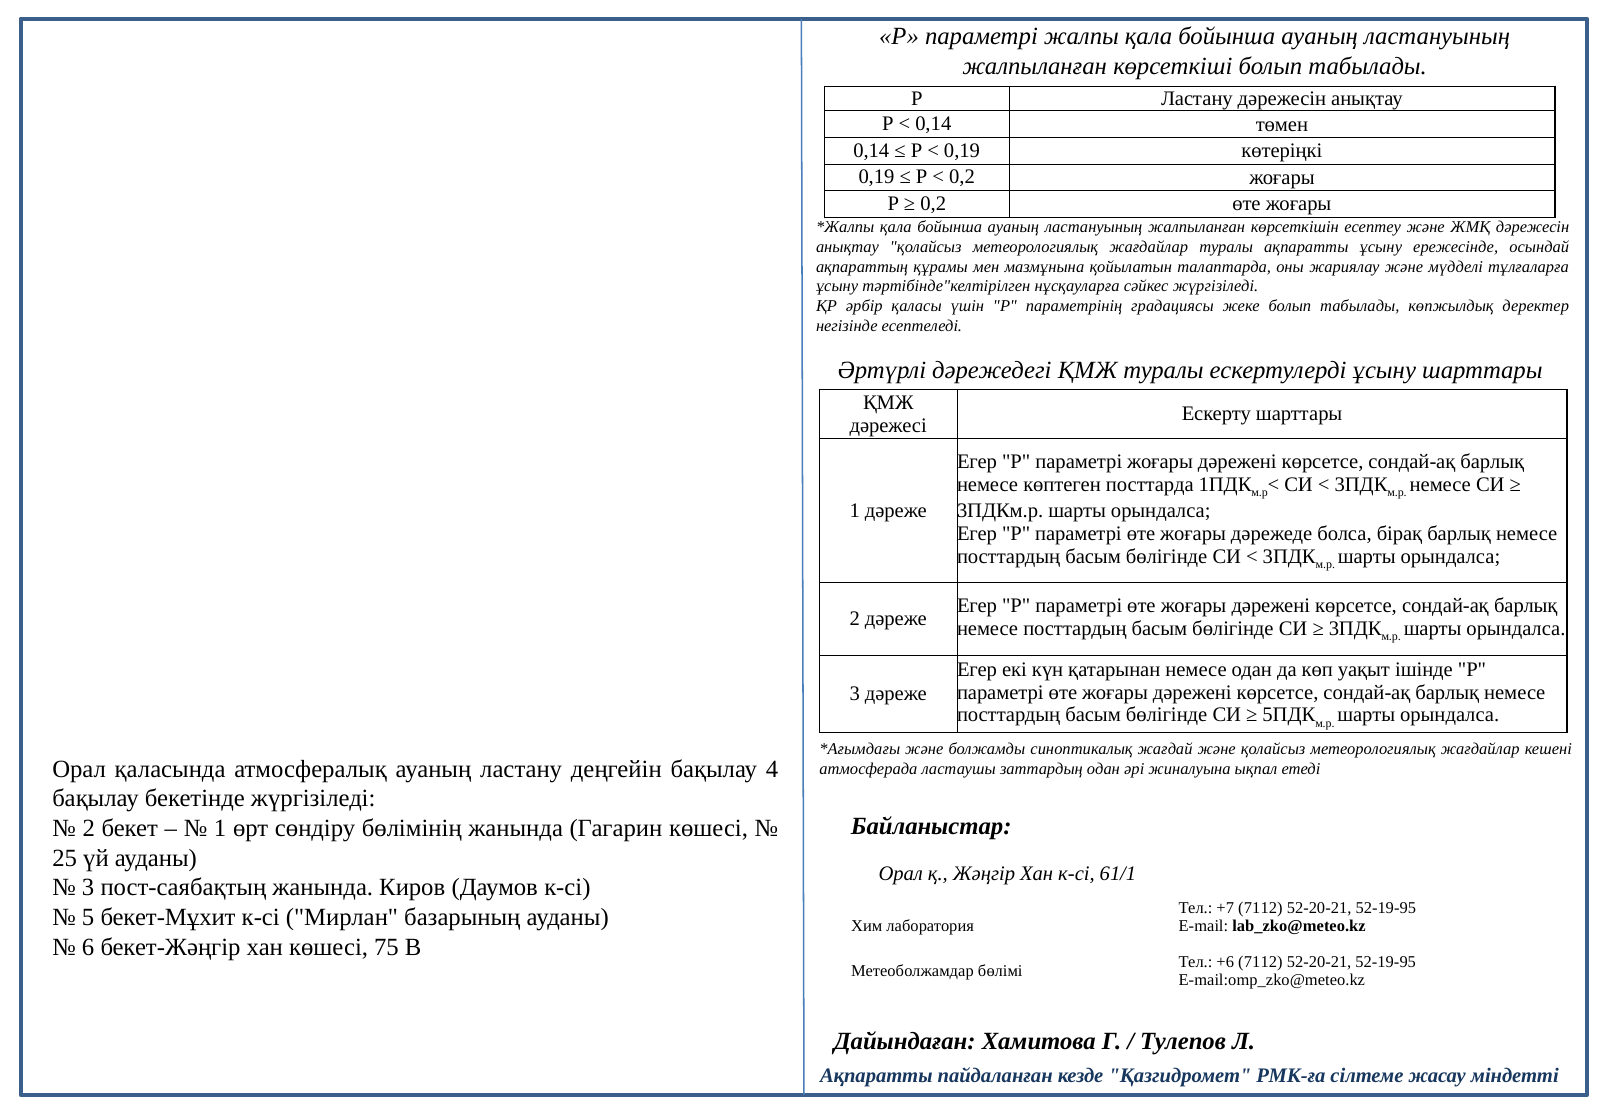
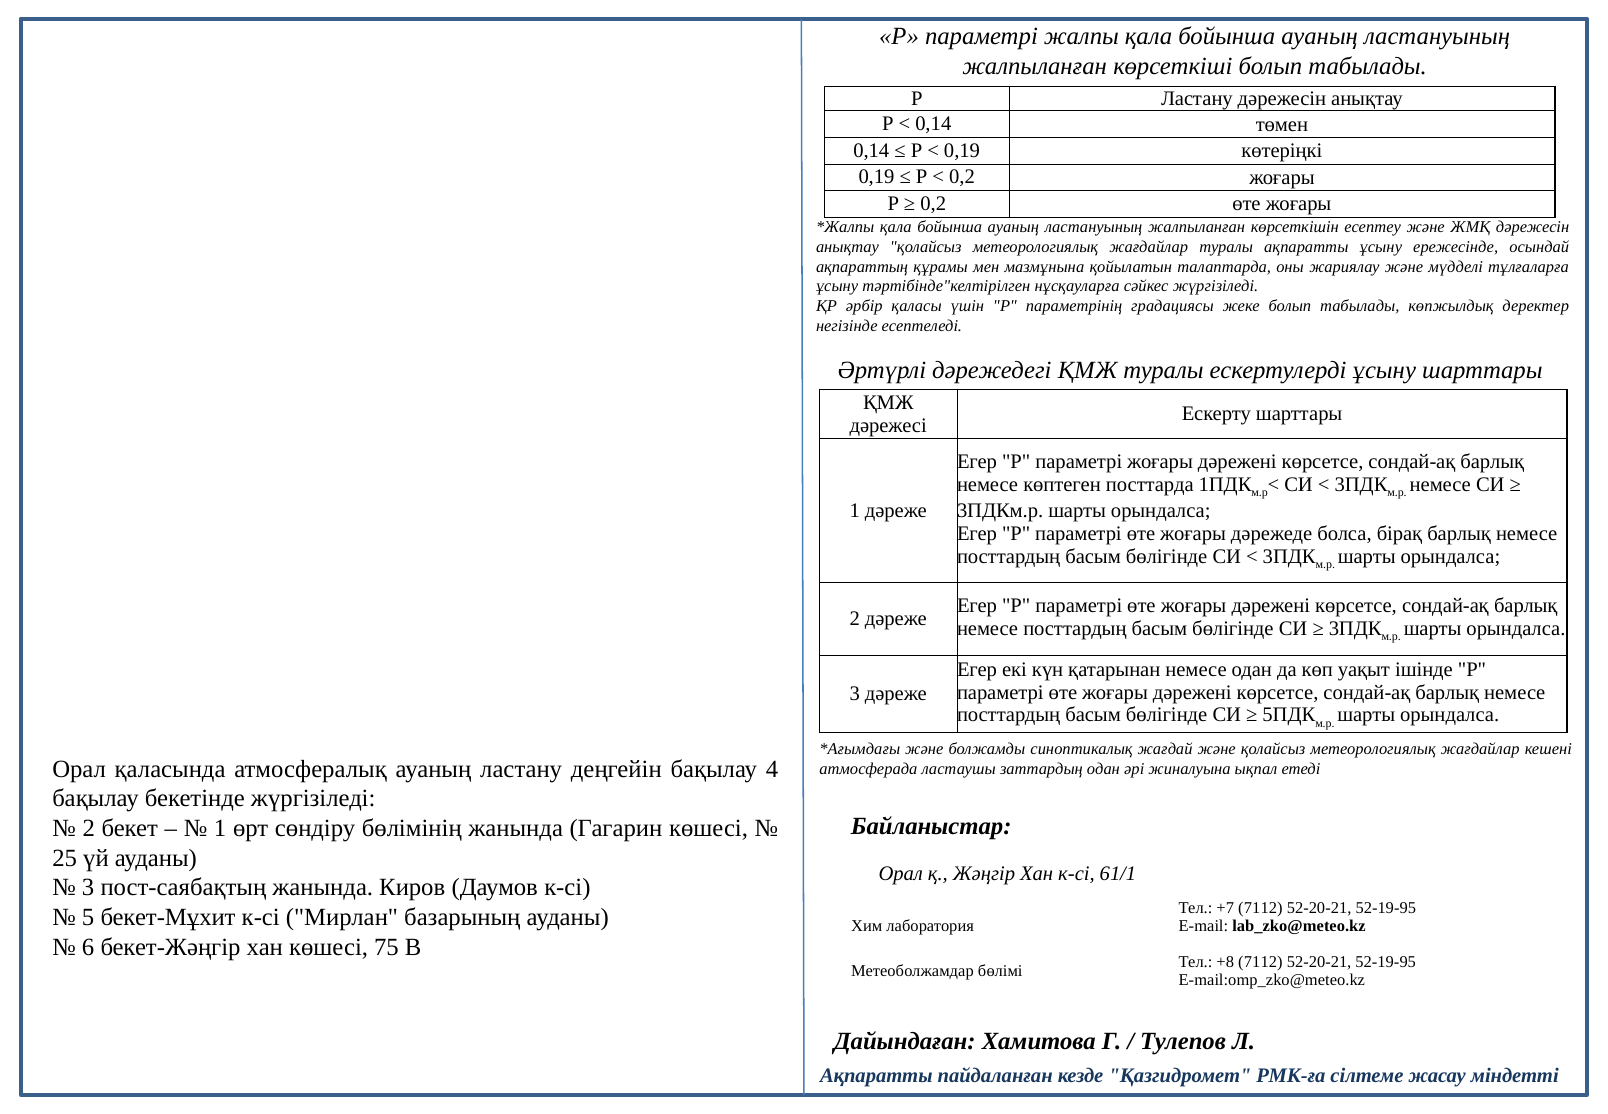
+6: +6 -> +8
